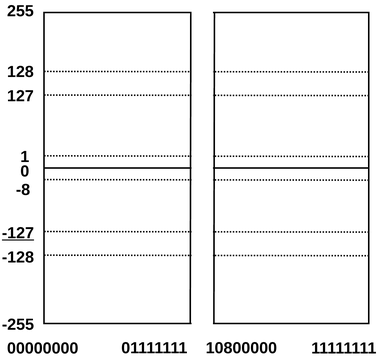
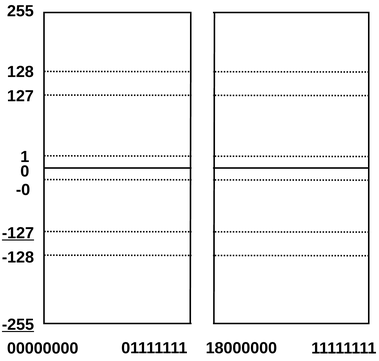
-8: -8 -> -0
-255 underline: none -> present
10800000: 10800000 -> 18000000
